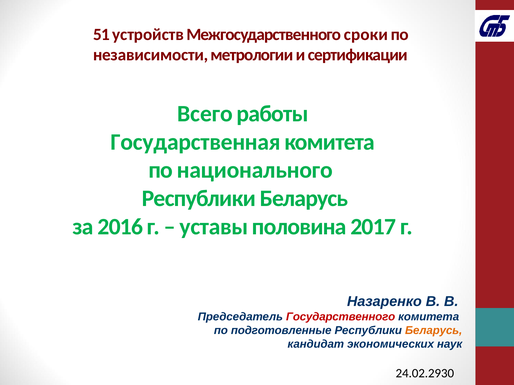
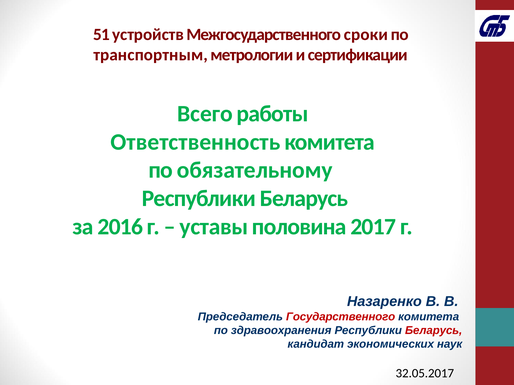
независимости: независимости -> транспортным
Государственная: Государственная -> Ответственность
национального: национального -> обязательному
подготовленные: подготовленные -> здравоохранения
Беларусь at (434, 331) colour: orange -> red
24.02.2930: 24.02.2930 -> 32.05.2017
